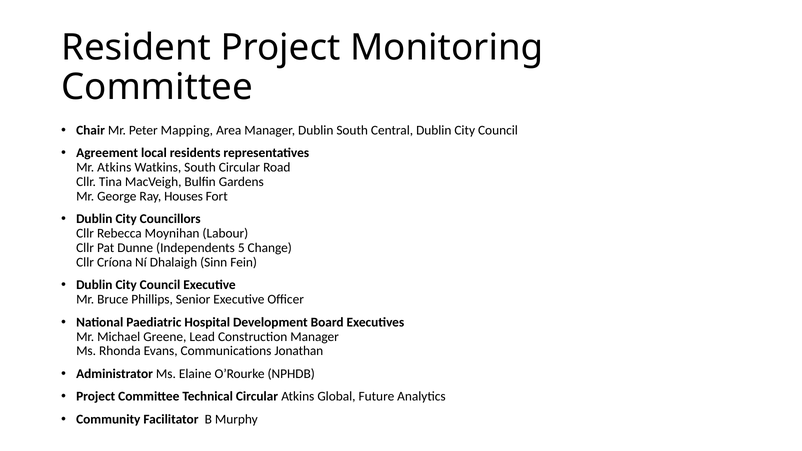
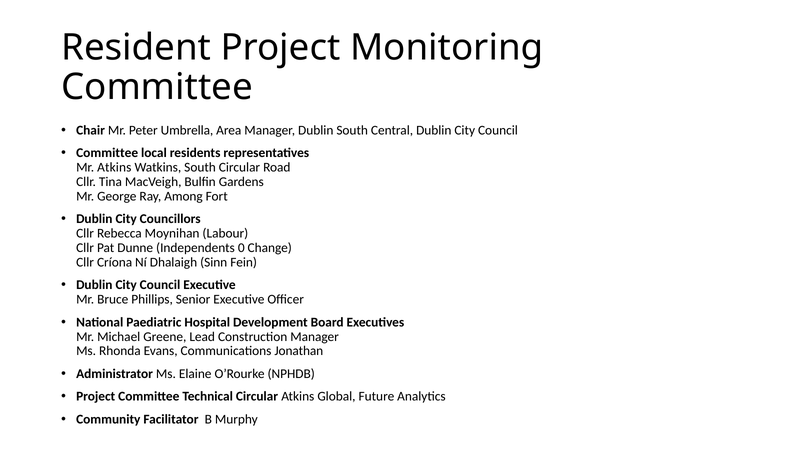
Mapping: Mapping -> Umbrella
Agreement at (107, 153): Agreement -> Committee
Houses: Houses -> Among
5: 5 -> 0
